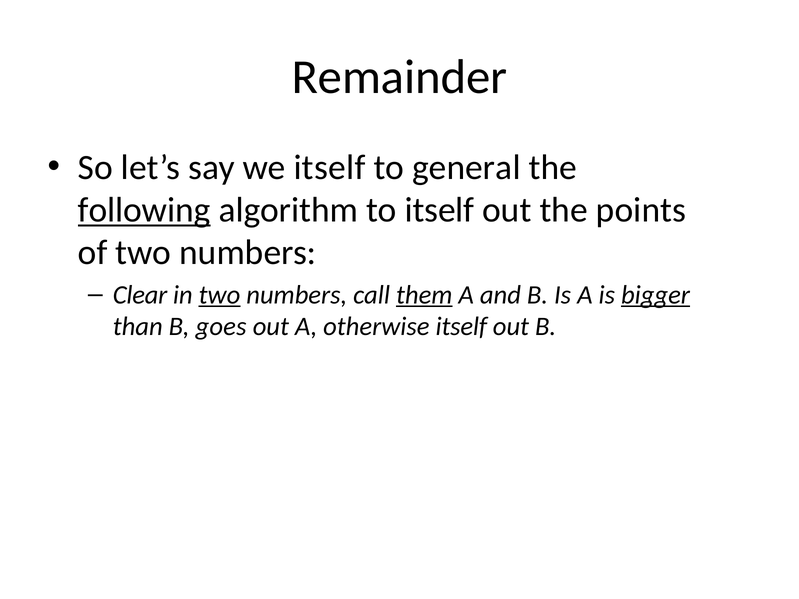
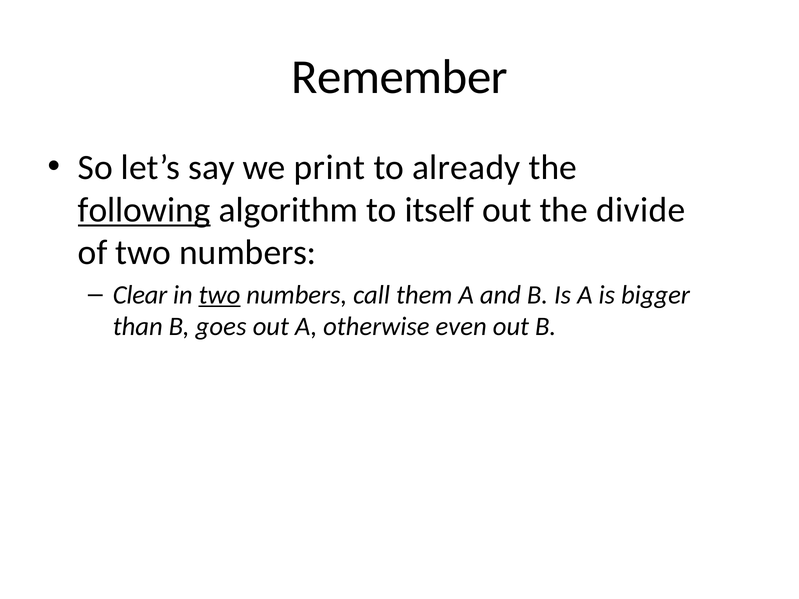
Remainder: Remainder -> Remember
we itself: itself -> print
general: general -> already
points: points -> divide
them underline: present -> none
bigger underline: present -> none
otherwise itself: itself -> even
